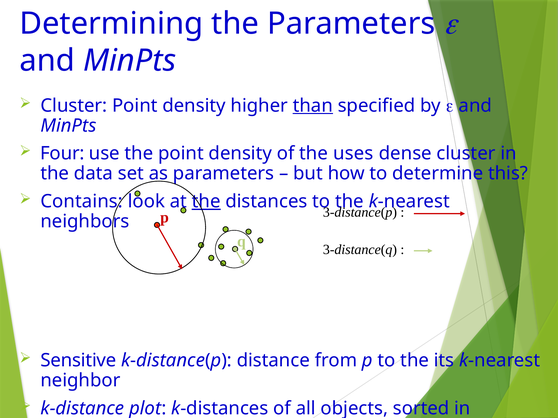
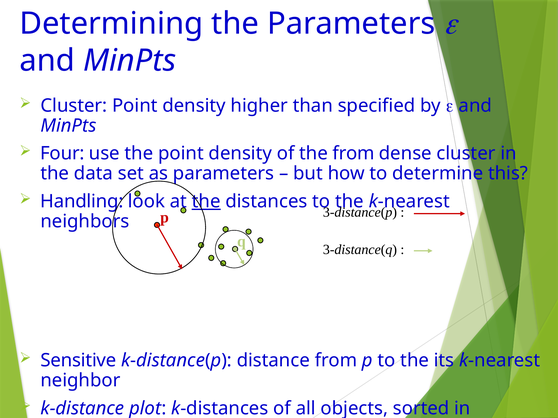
than underline: present -> none
the uses: uses -> from
Contains: Contains -> Handling
